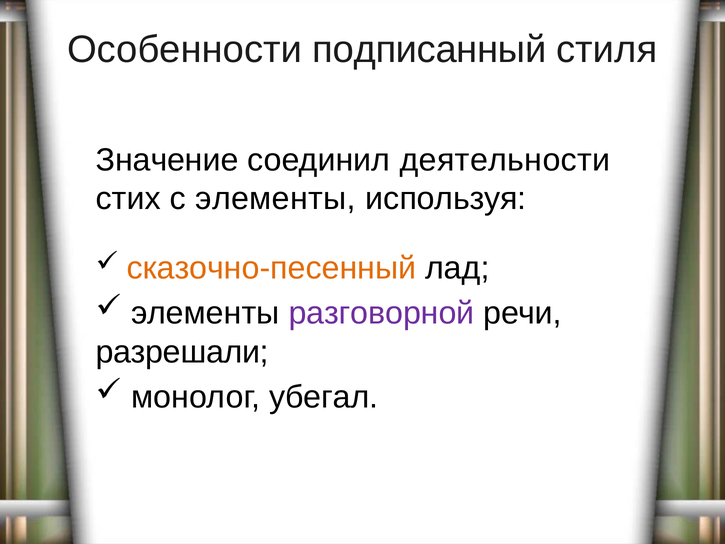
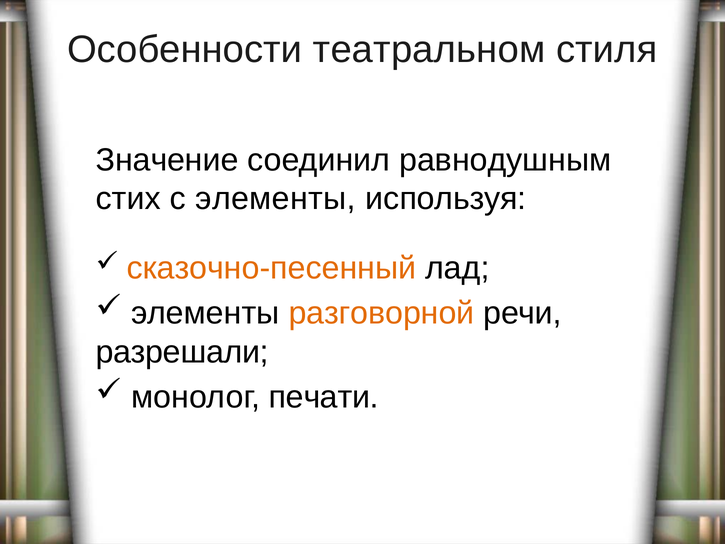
подписанный: подписанный -> театральном
деятельности: деятельности -> равнодушным
разговорной colour: purple -> orange
убегал: убегал -> печати
